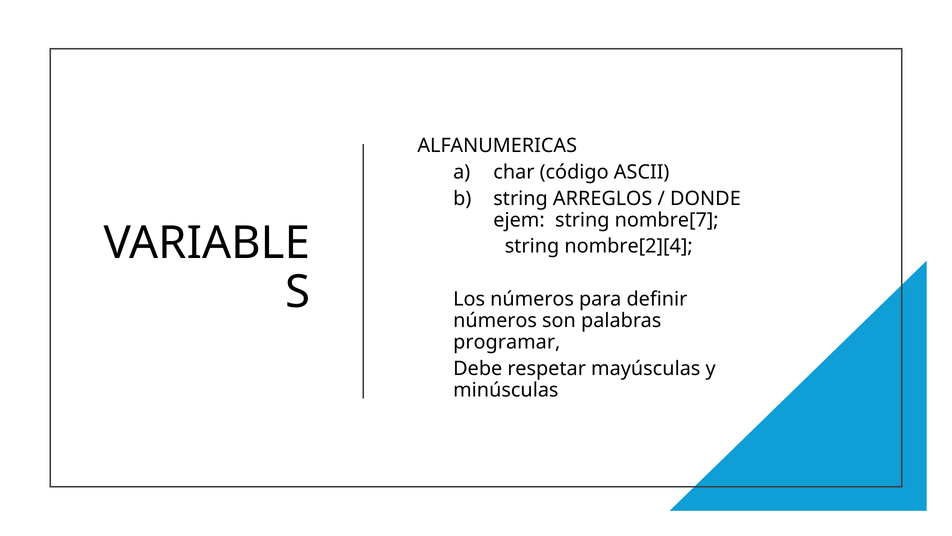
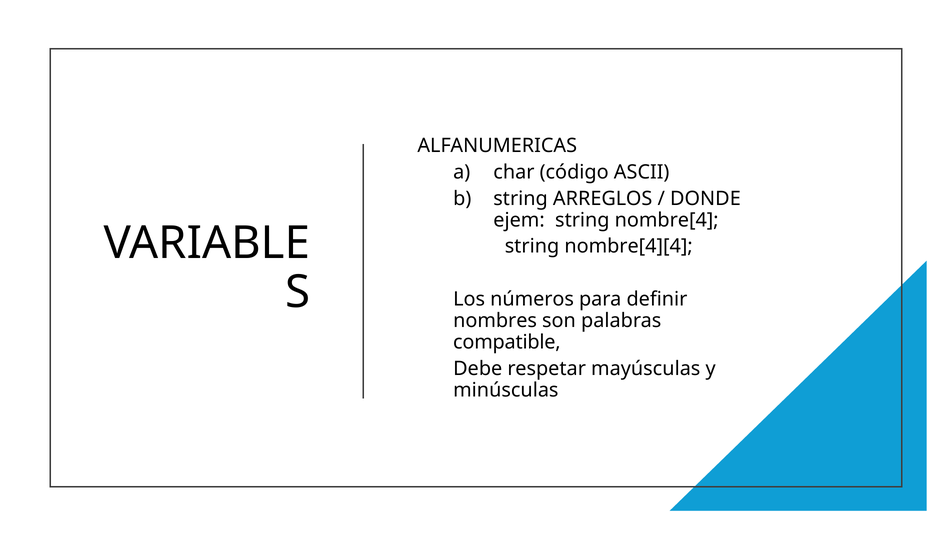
nombre[7: nombre[7 -> nombre[4
nombre[2][4: nombre[2][4 -> nombre[4][4
números at (495, 320): números -> nombres
programar: programar -> compatible
